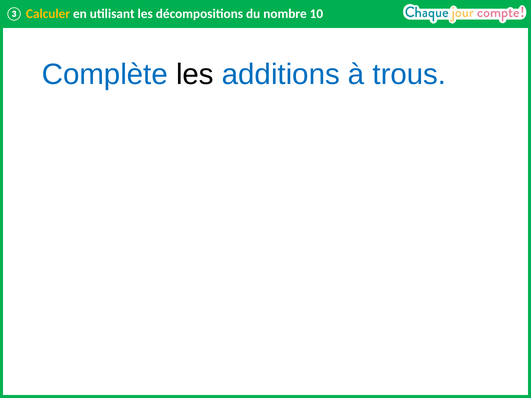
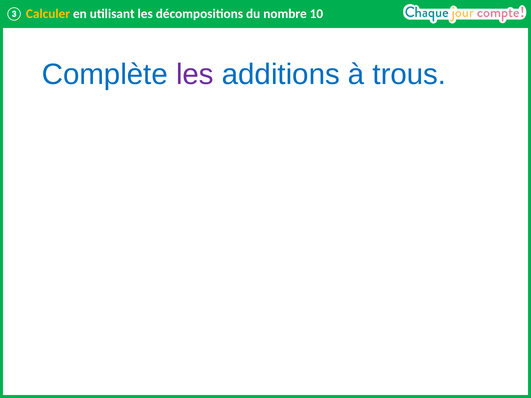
les at (195, 75) colour: black -> purple
